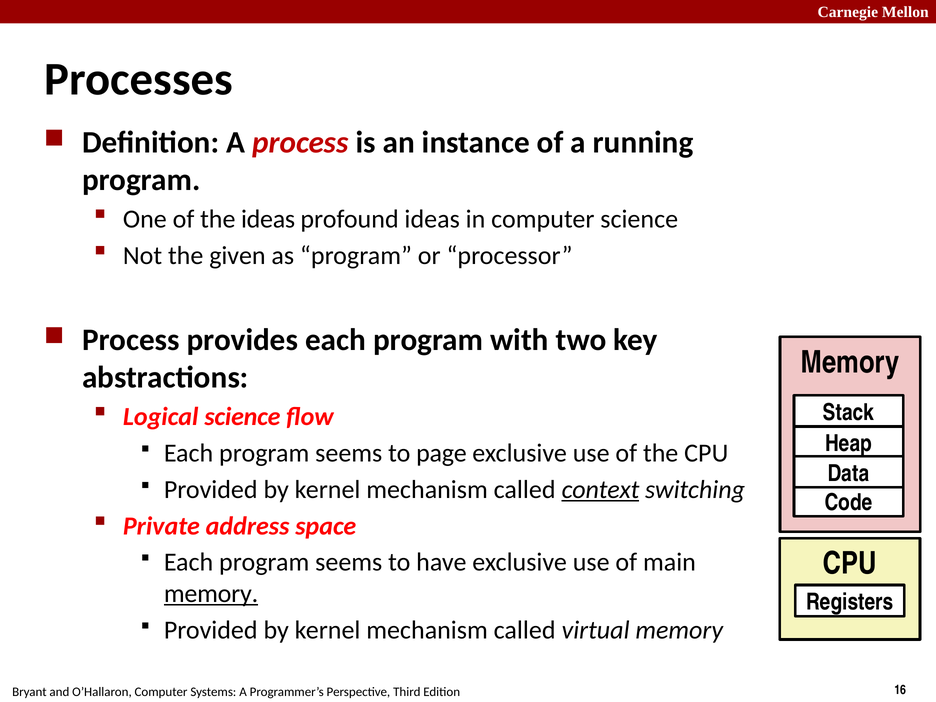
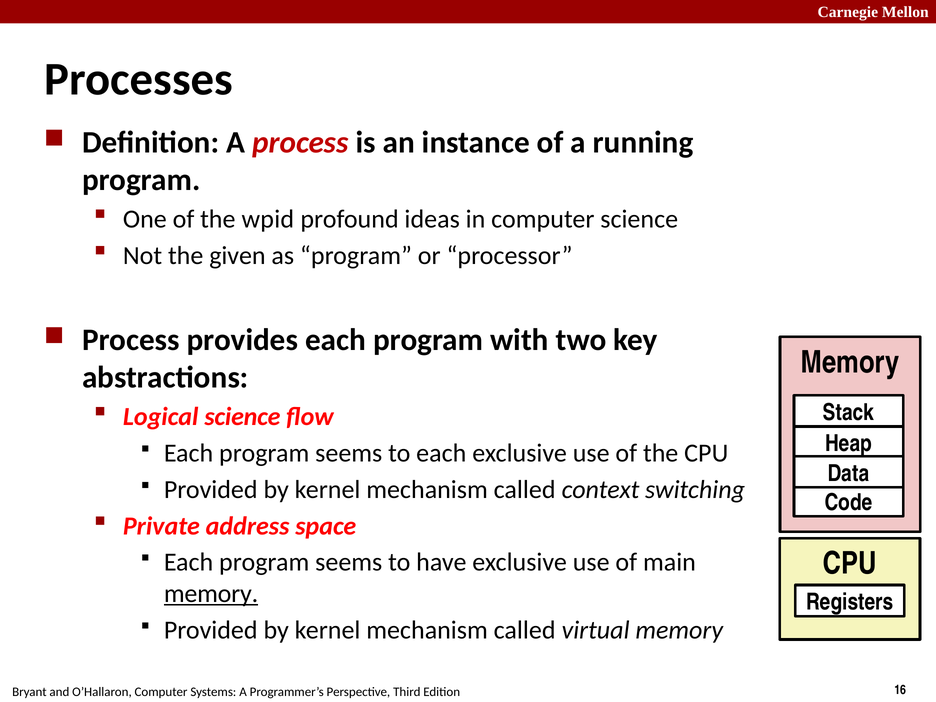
the ideas: ideas -> wpid
to page: page -> each
context underline: present -> none
